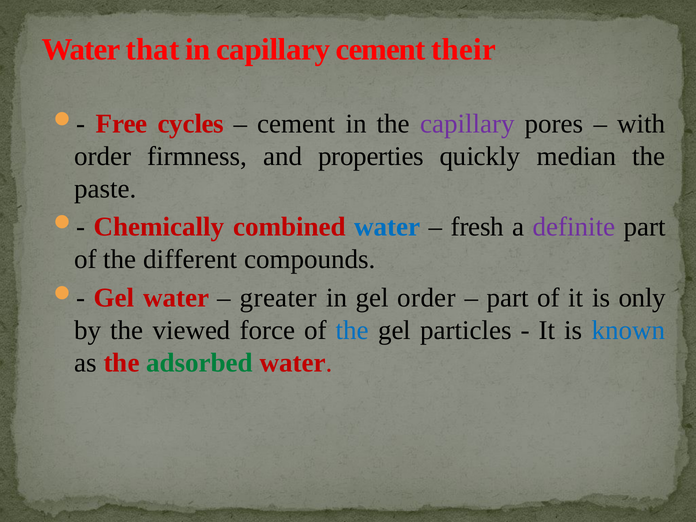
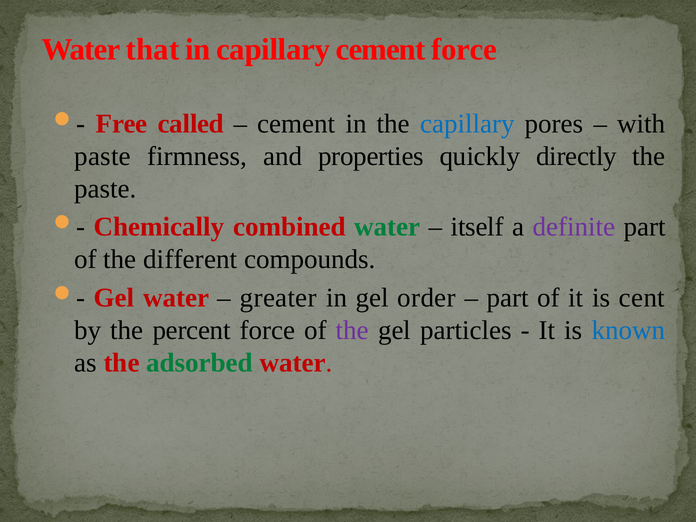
cement their: their -> force
cycles: cycles -> called
capillary at (467, 124) colour: purple -> blue
order at (103, 156): order -> paste
median: median -> directly
water at (387, 227) colour: blue -> green
fresh: fresh -> itself
only: only -> cent
viewed: viewed -> percent
the at (352, 330) colour: blue -> purple
